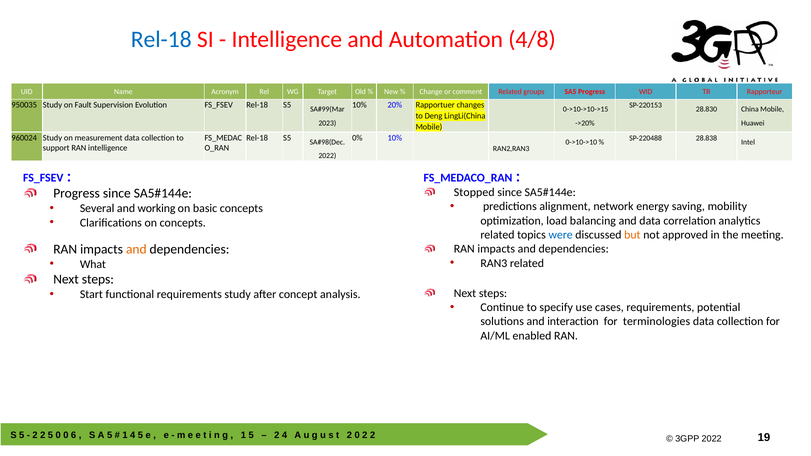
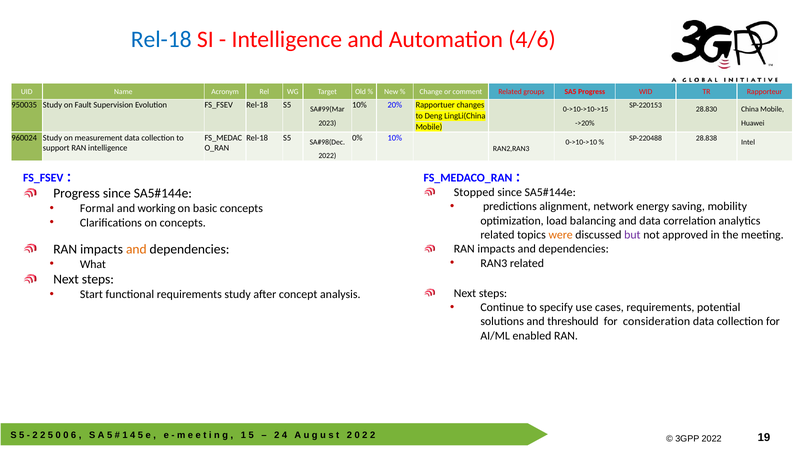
4/8: 4/8 -> 4/6
Several: Several -> Formal
were colour: blue -> orange
but colour: orange -> purple
interaction: interaction -> threshould
terminologies: terminologies -> consideration
